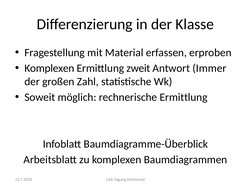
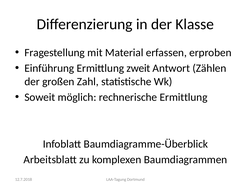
Komplexen at (49, 68): Komplexen -> Einführung
Immer: Immer -> Zählen
